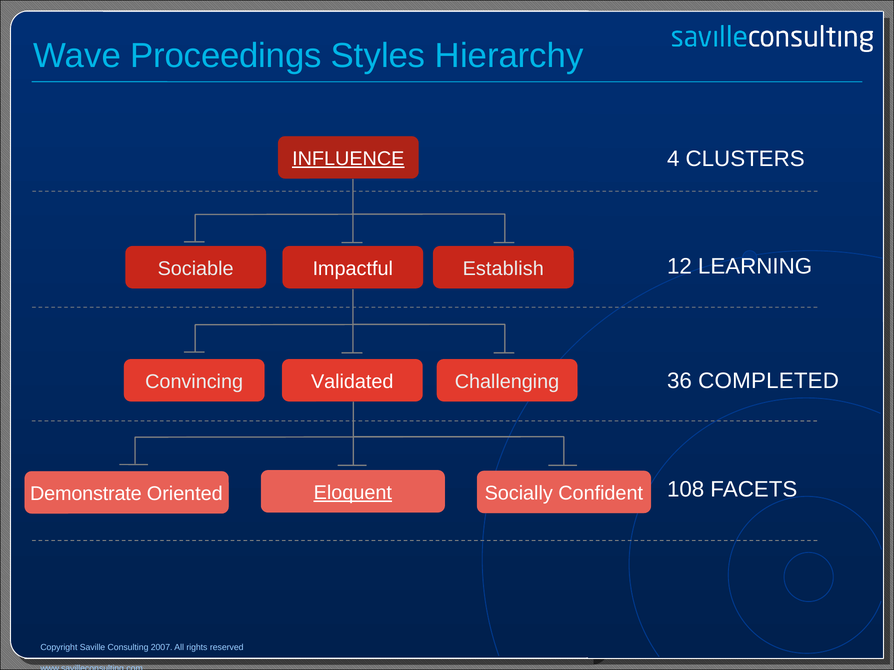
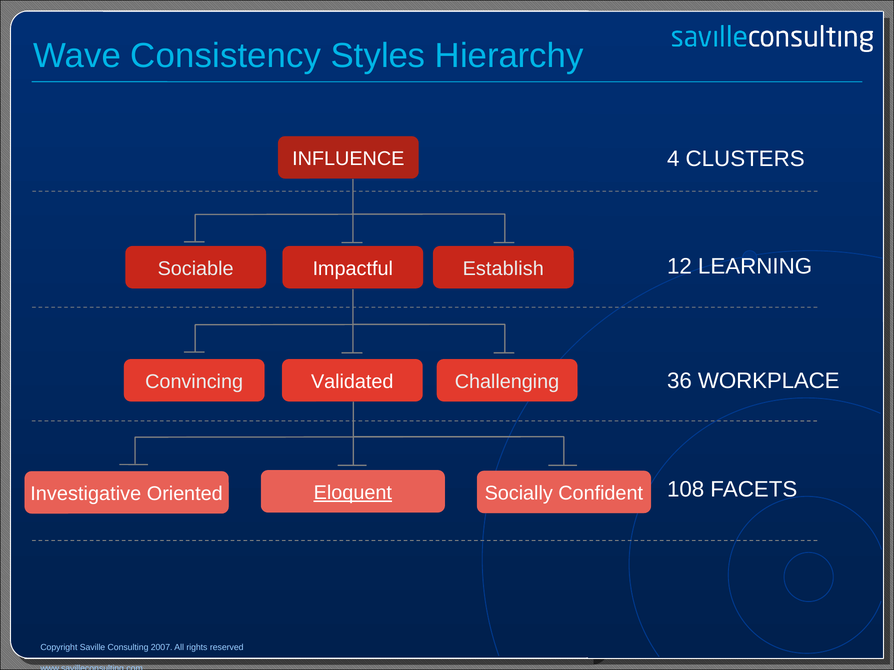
Proceedings: Proceedings -> Consistency
INFLUENCE underline: present -> none
COMPLETED: COMPLETED -> WORKPLACE
Demonstrate: Demonstrate -> Investigative
